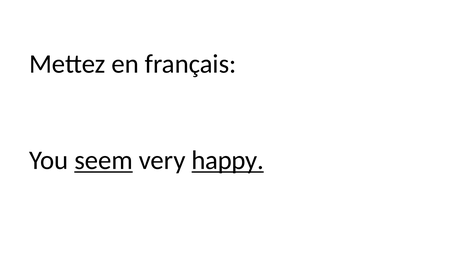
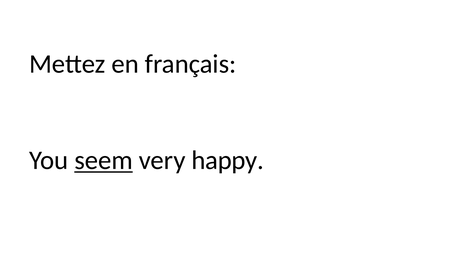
happy underline: present -> none
